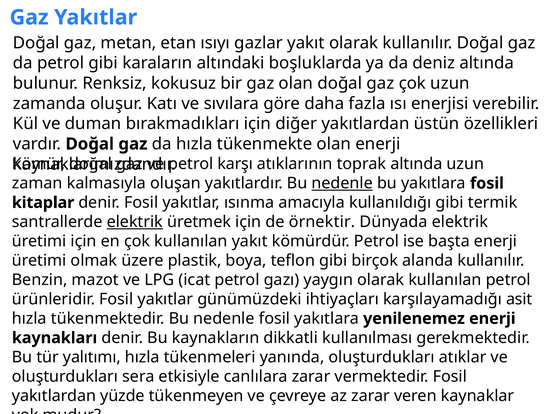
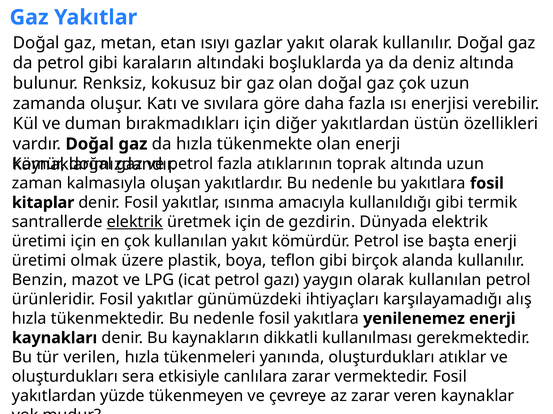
petrol karşı: karşı -> fazla
nedenle at (342, 184) underline: present -> none
örnektir: örnektir -> gezdirin
asit: asit -> alış
yalıtımı: yalıtımı -> verilen
